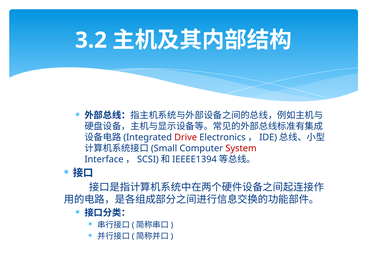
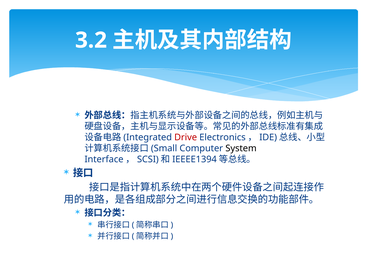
System colour: red -> black
